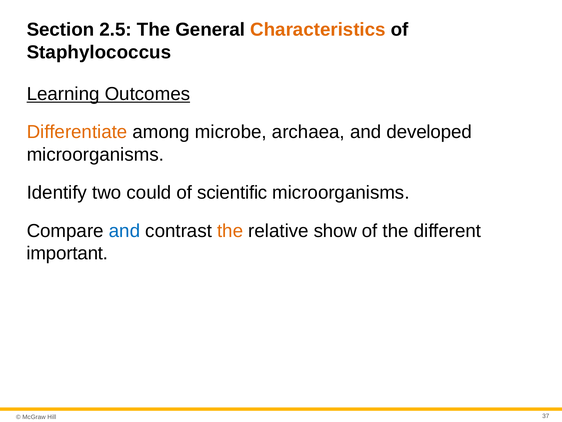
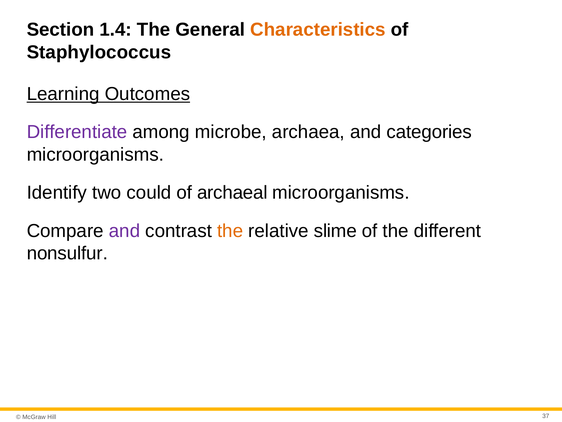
2.5: 2.5 -> 1.4
Differentiate colour: orange -> purple
developed: developed -> categories
scientific: scientific -> archaeal
and at (125, 231) colour: blue -> purple
show: show -> slime
important: important -> nonsulfur
